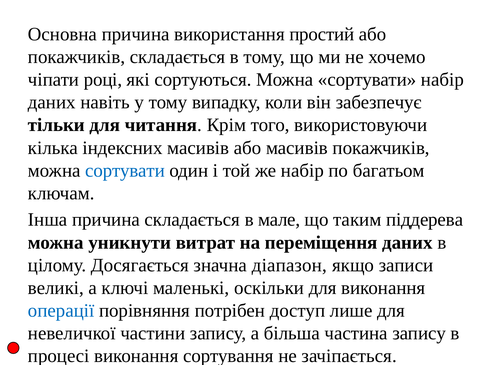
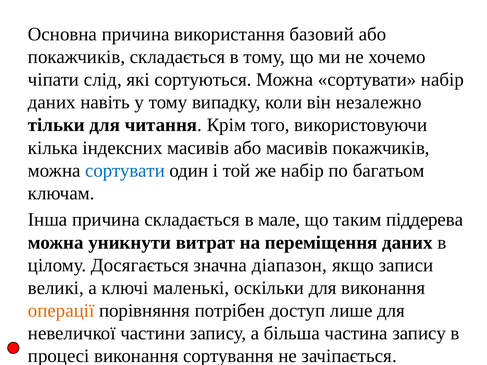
простий: простий -> базовий
році: році -> слід
забезпечує: забезпечує -> незалежно
операції colour: blue -> orange
